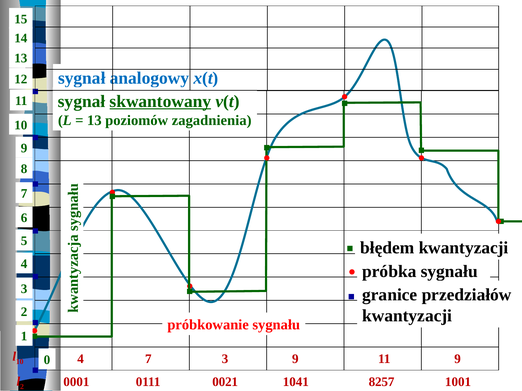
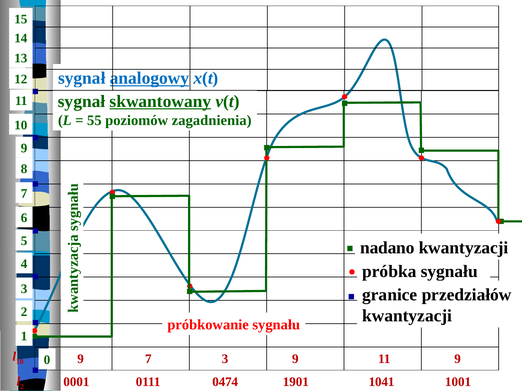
analogowy underline: none -> present
13 at (94, 120): 13 -> 55
błędem: błędem -> nadano
10 4: 4 -> 9
0021: 0021 -> 0474
1041: 1041 -> 1901
8257: 8257 -> 1041
